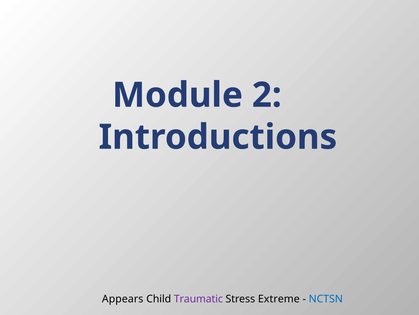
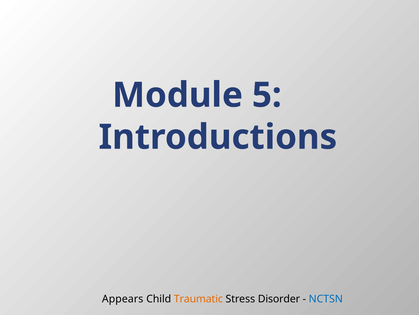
2: 2 -> 5
Traumatic colour: purple -> orange
Extreme: Extreme -> Disorder
